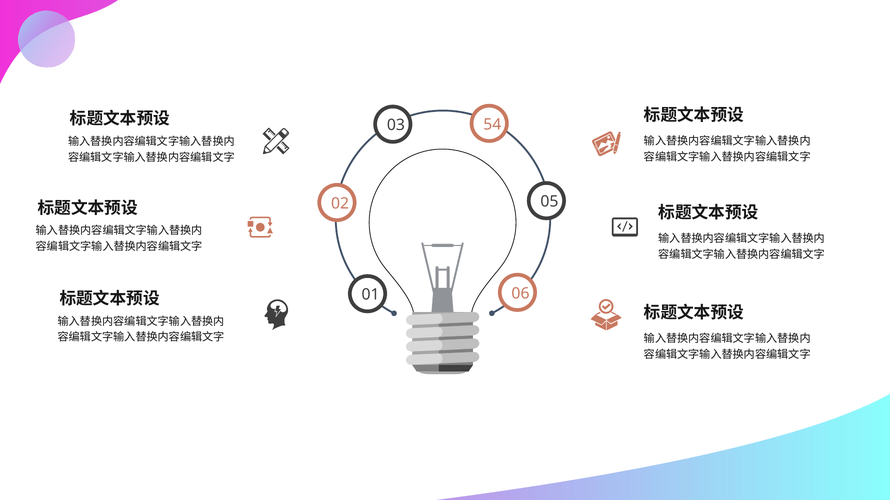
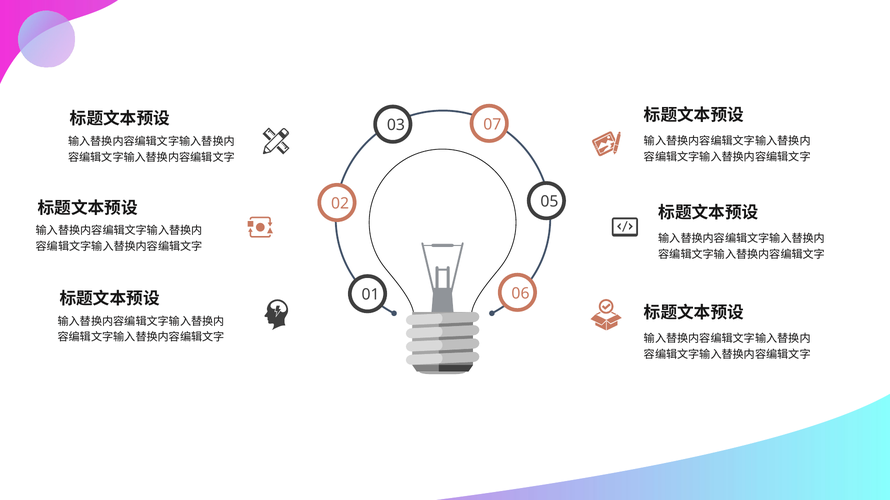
54: 54 -> 07
